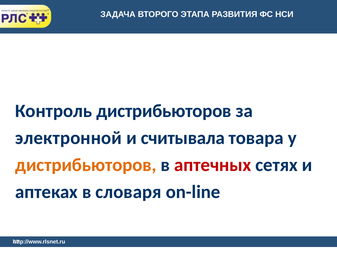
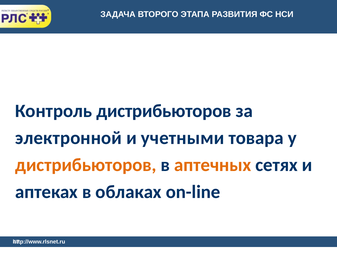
считывала: считывала -> учетными
аптечных colour: red -> orange
словаря: словаря -> облаках
